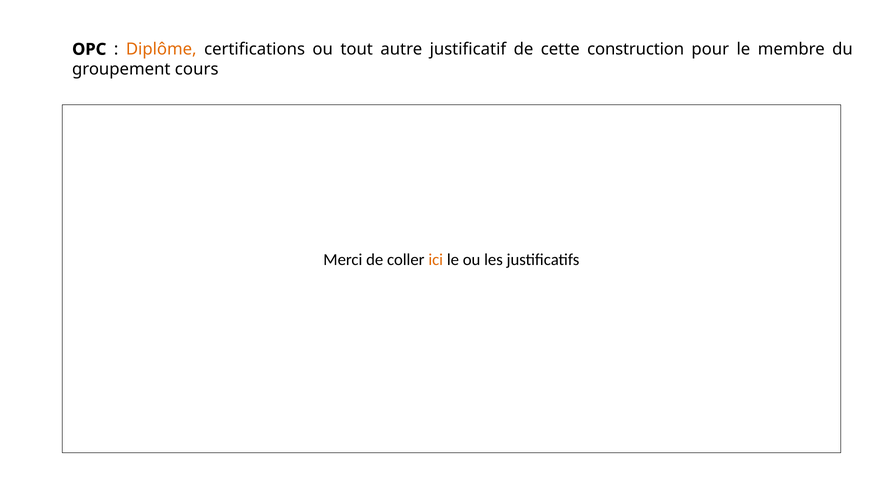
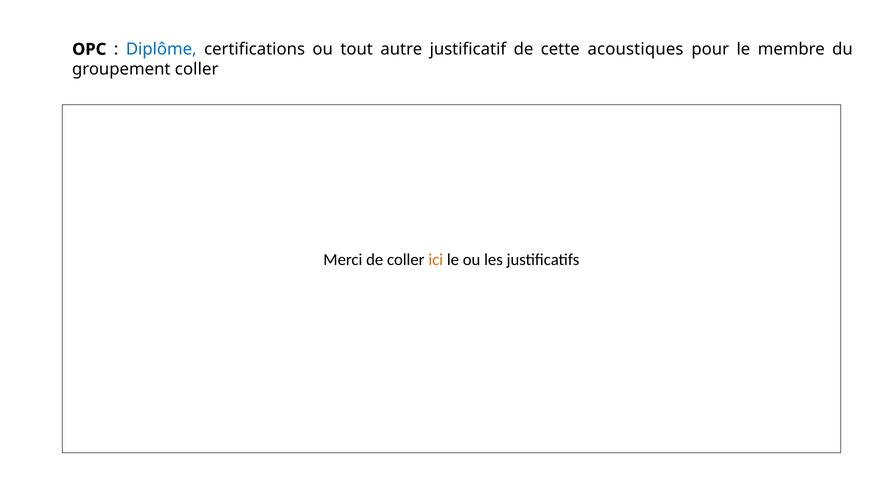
Diplôme colour: orange -> blue
construction: construction -> acoustiques
groupement cours: cours -> coller
